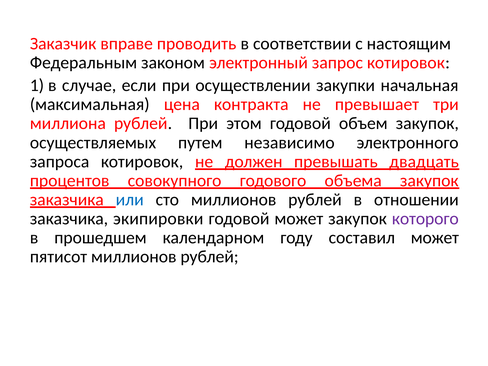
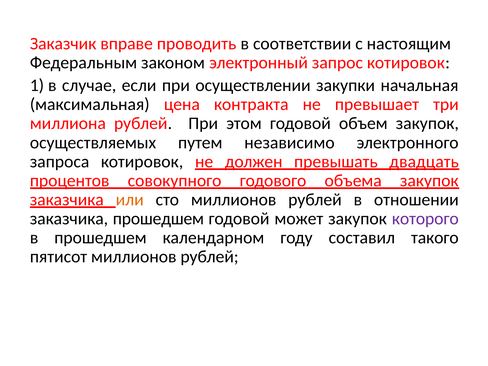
или colour: blue -> orange
заказчика экипировки: экипировки -> прошедшем
составил может: может -> такого
